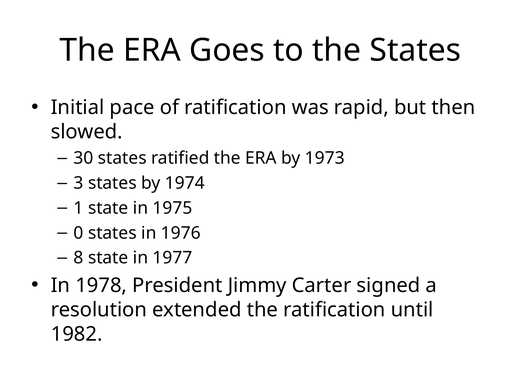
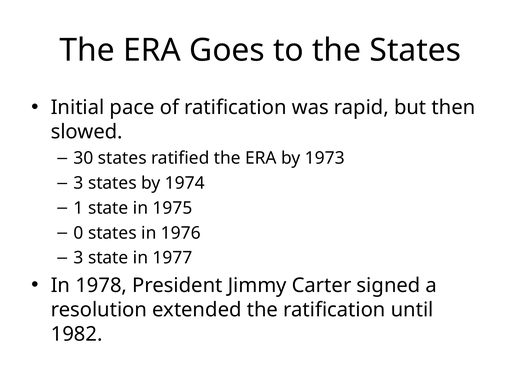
8 at (79, 258): 8 -> 3
